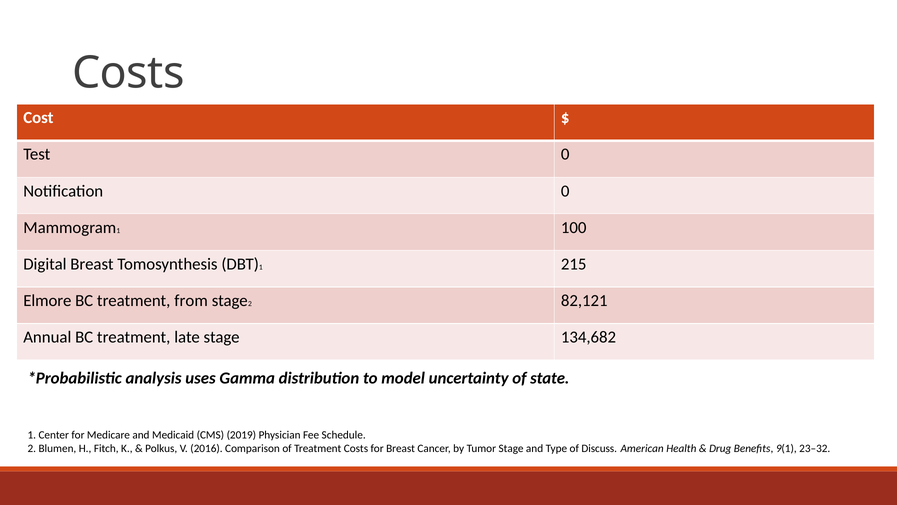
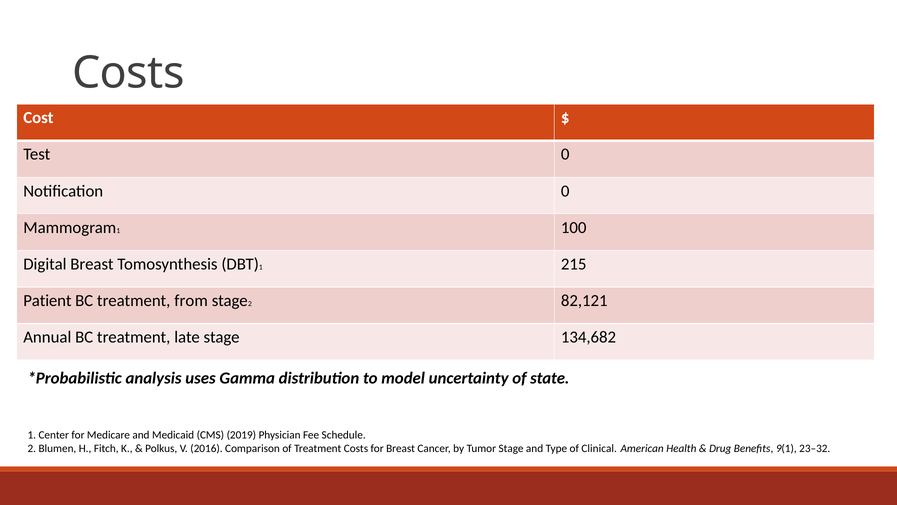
Elmore: Elmore -> Patient
Discuss: Discuss -> Clinical
